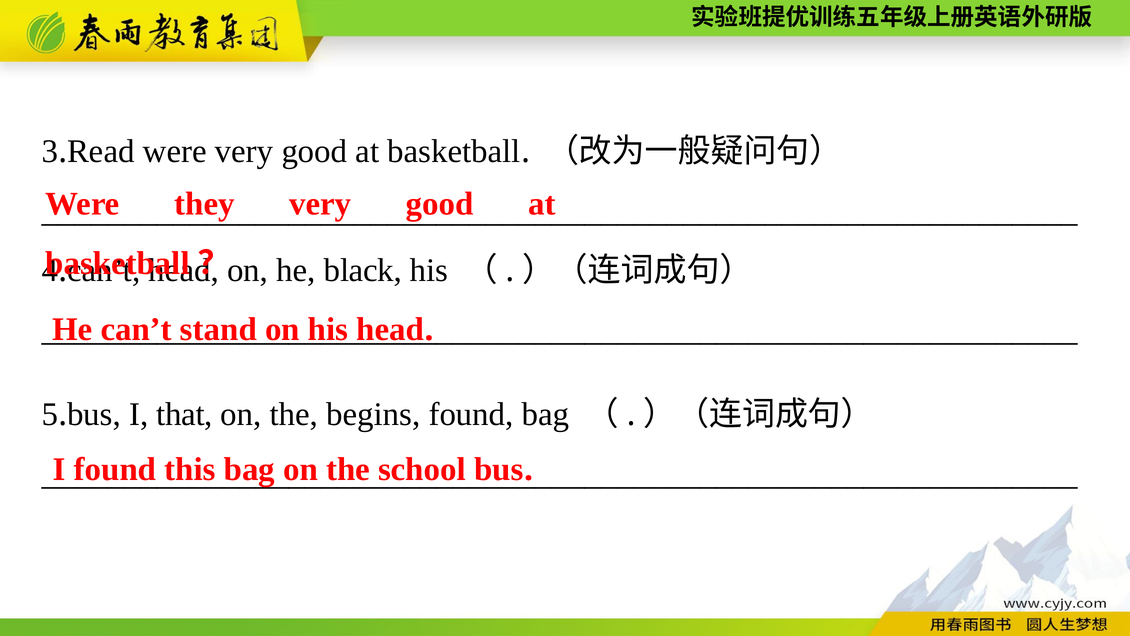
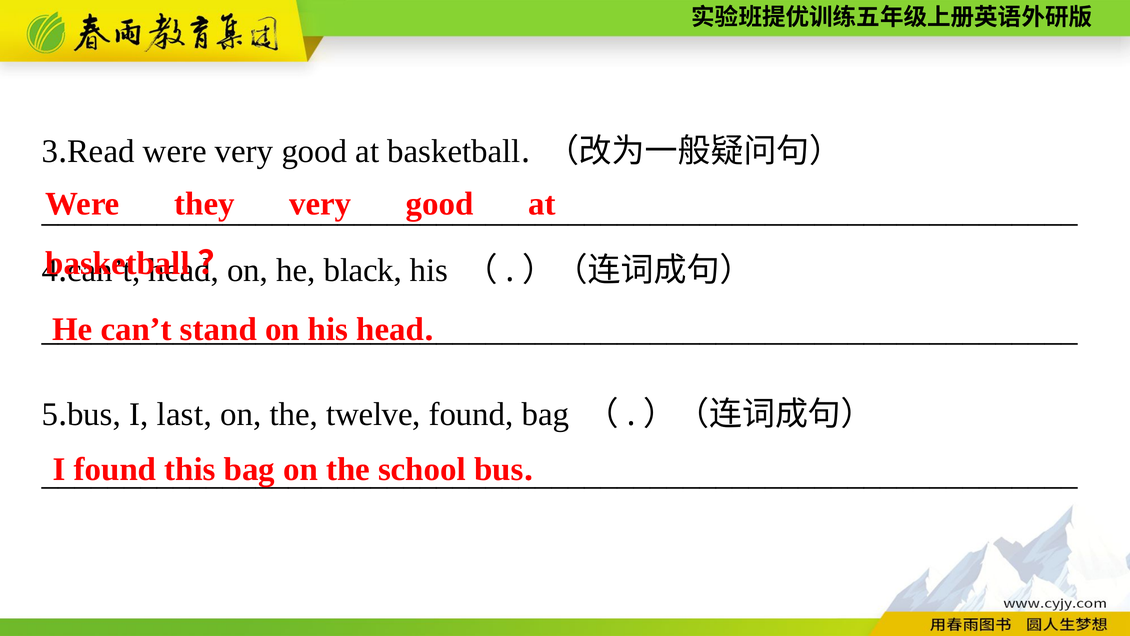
that: that -> last
begins: begins -> twelve
